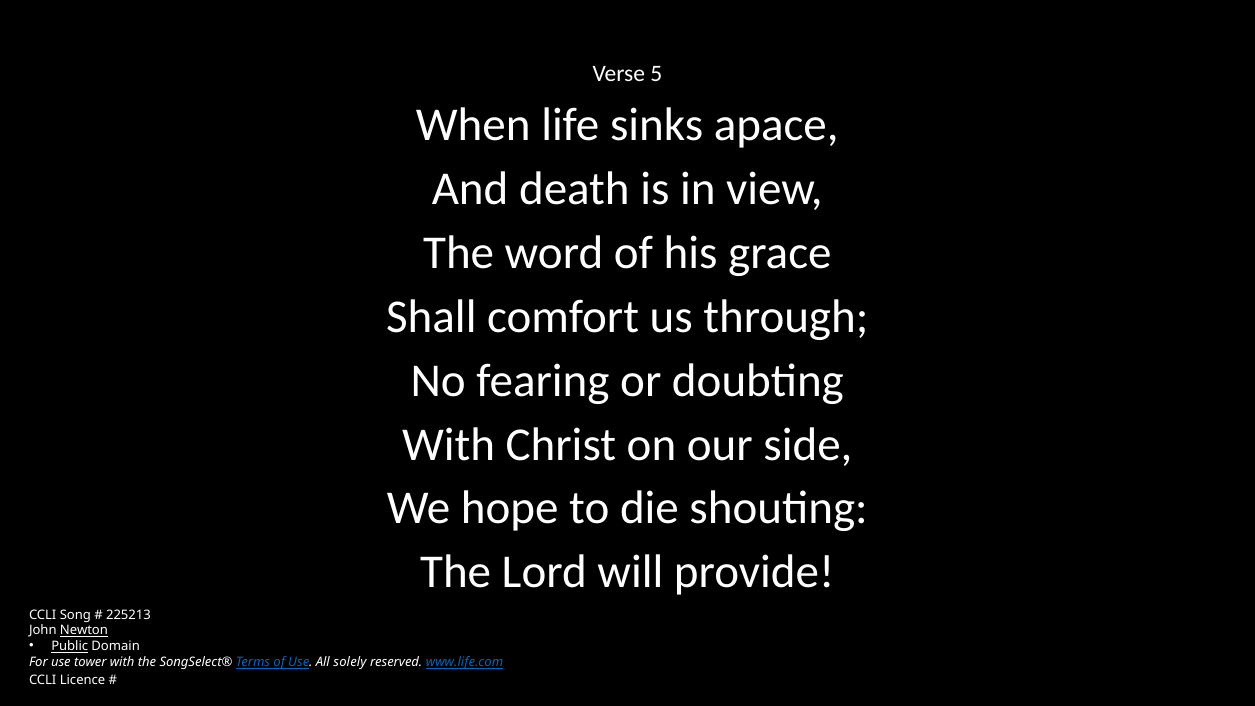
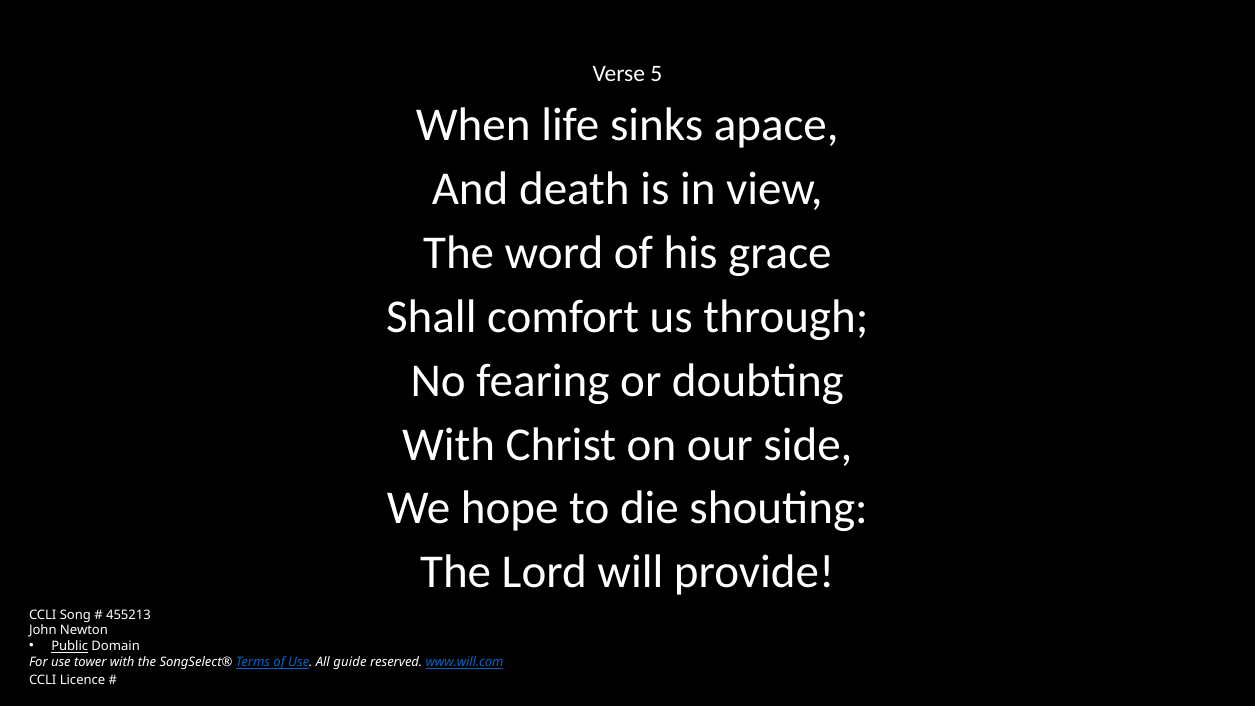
225213: 225213 -> 455213
Newton underline: present -> none
solely: solely -> guide
www.life.com: www.life.com -> www.will.com
